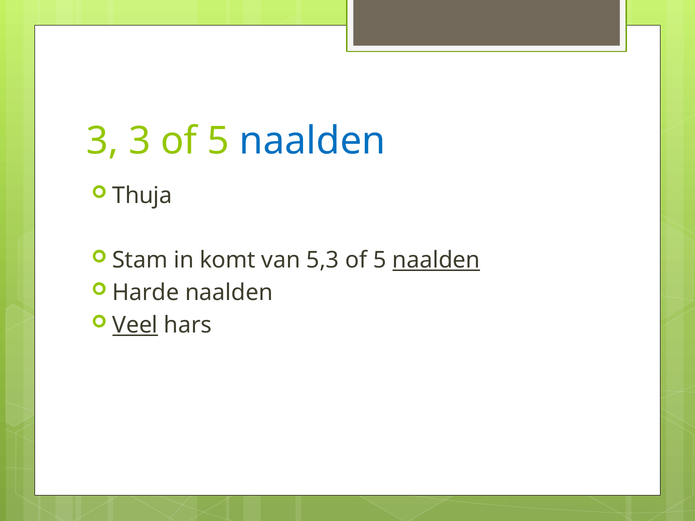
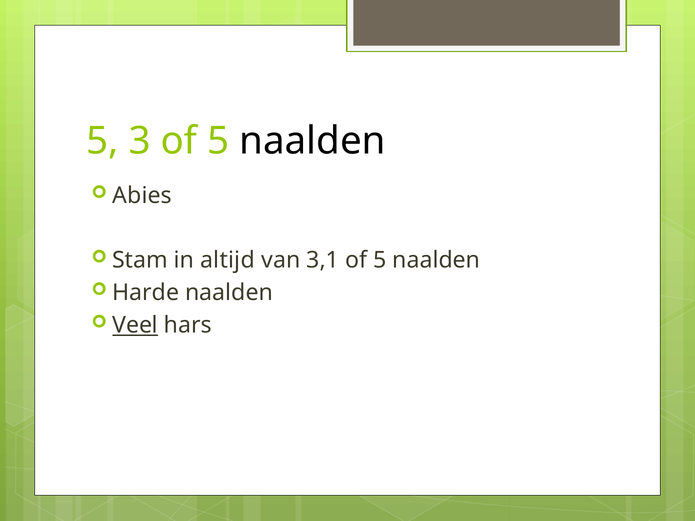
3 at (102, 141): 3 -> 5
naalden at (312, 141) colour: blue -> black
Thuja: Thuja -> Abies
komt: komt -> altijd
5,3: 5,3 -> 3,1
naalden at (436, 260) underline: present -> none
